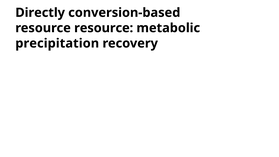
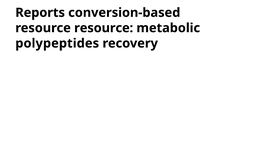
Directly: Directly -> Reports
precipitation: precipitation -> polypeptides
